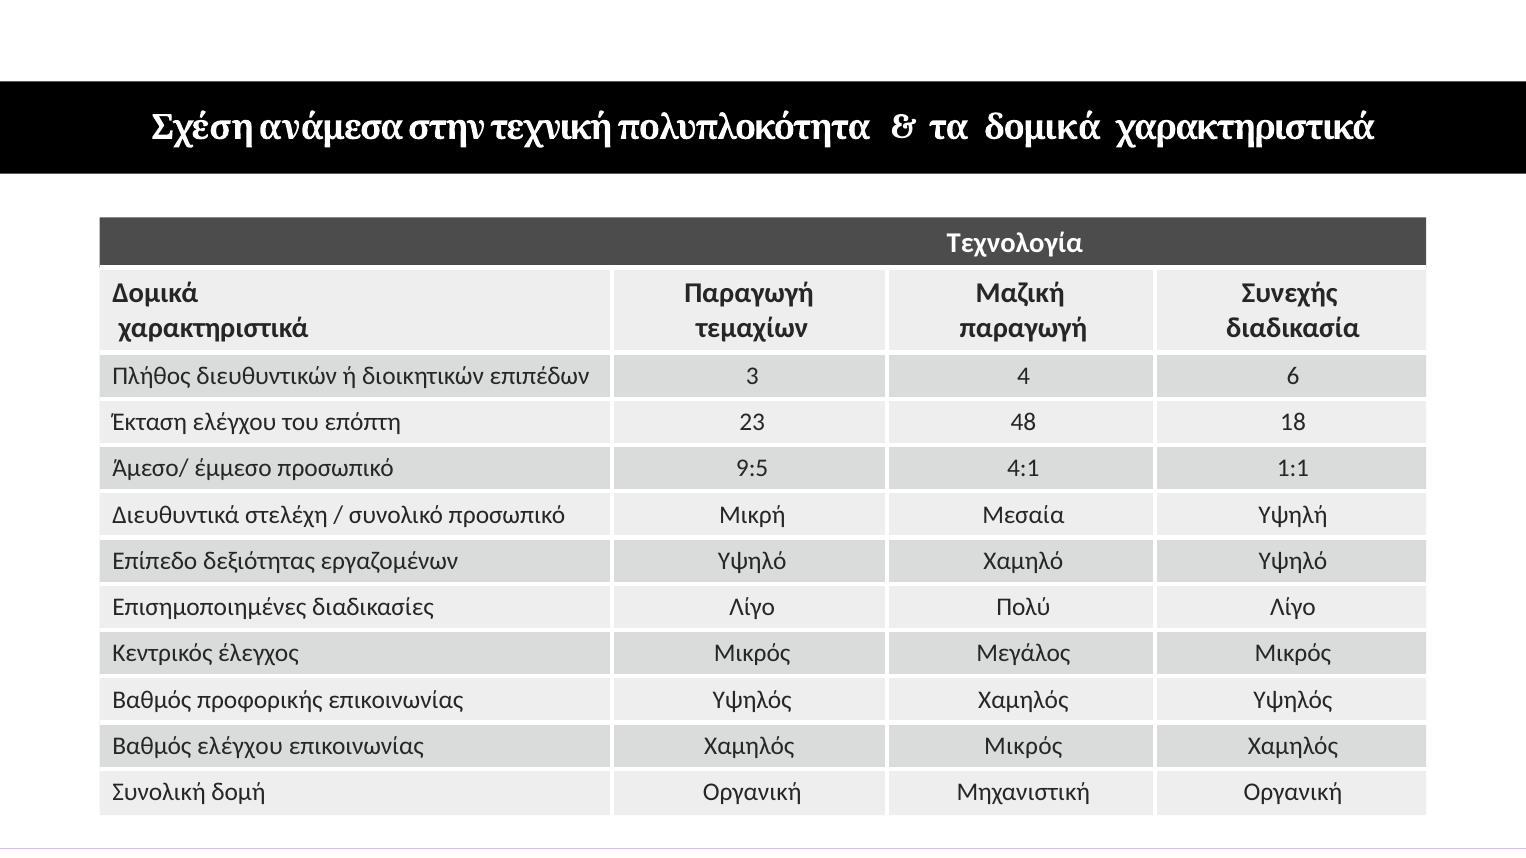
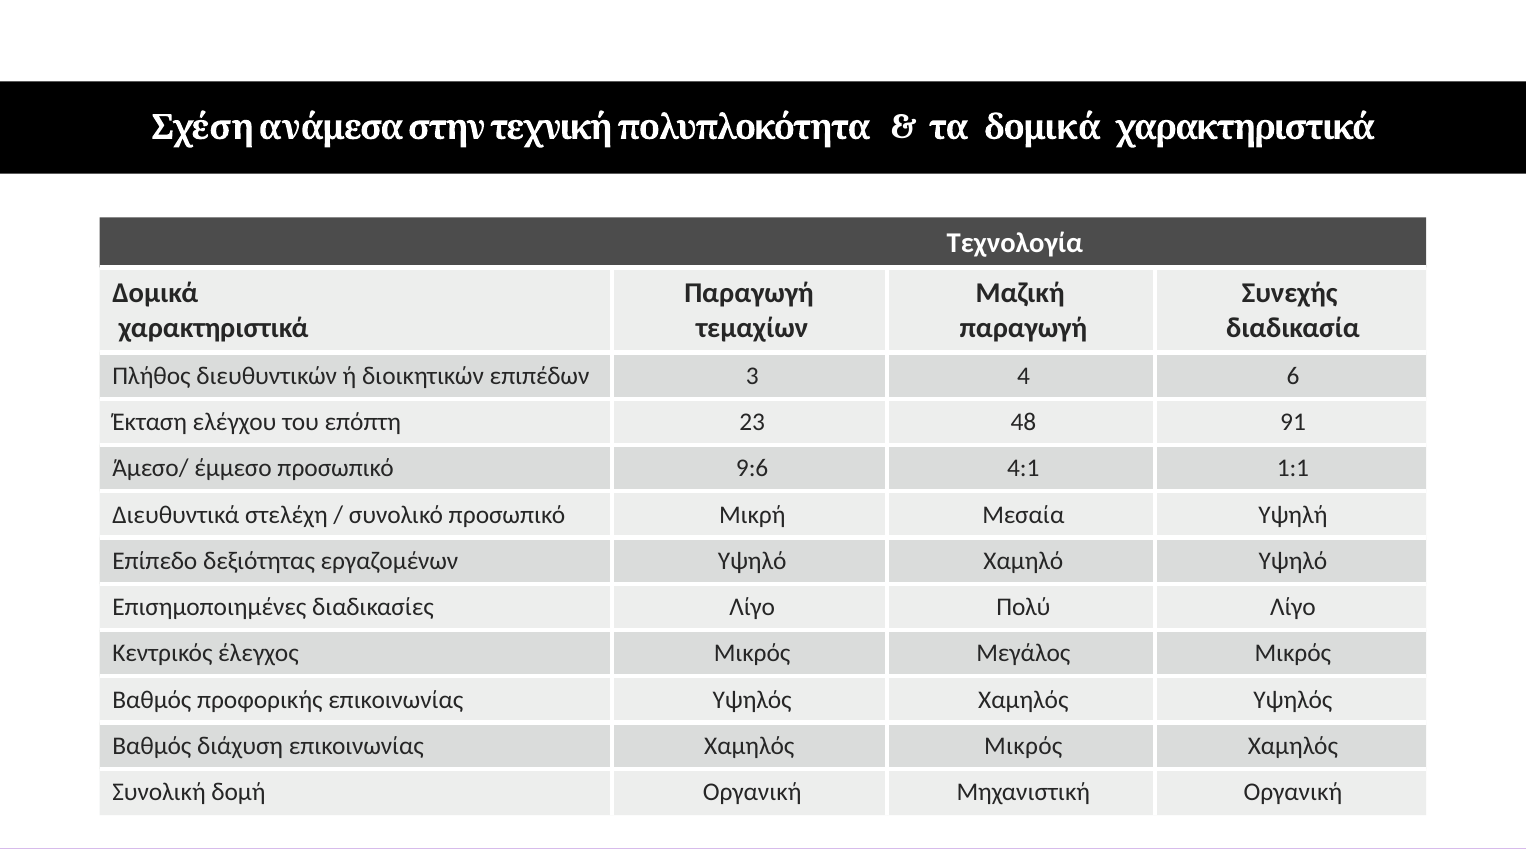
18: 18 -> 91
9:5: 9:5 -> 9:6
Βαθμός ελέγχου: ελέγχου -> διάχυση
